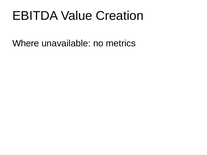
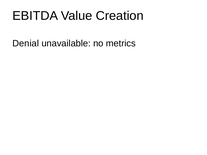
Where: Where -> Denial
